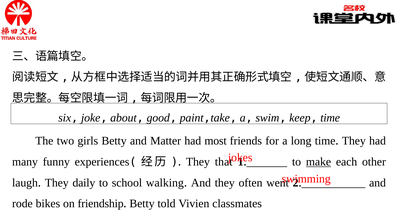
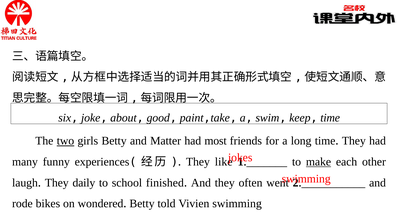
two underline: none -> present
that: that -> like
walking: walking -> finished
friendship: friendship -> wondered
Vivien classmates: classmates -> swimming
